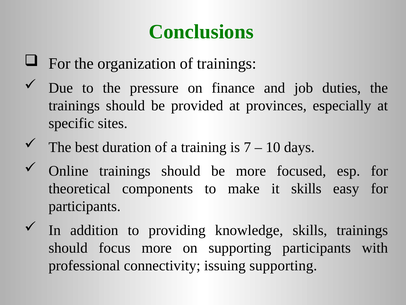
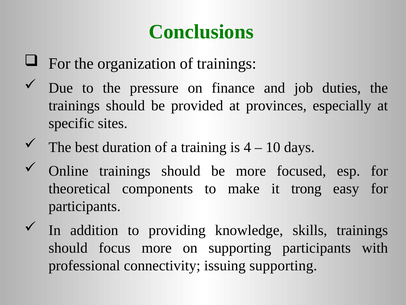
7: 7 -> 4
it skills: skills -> trong
